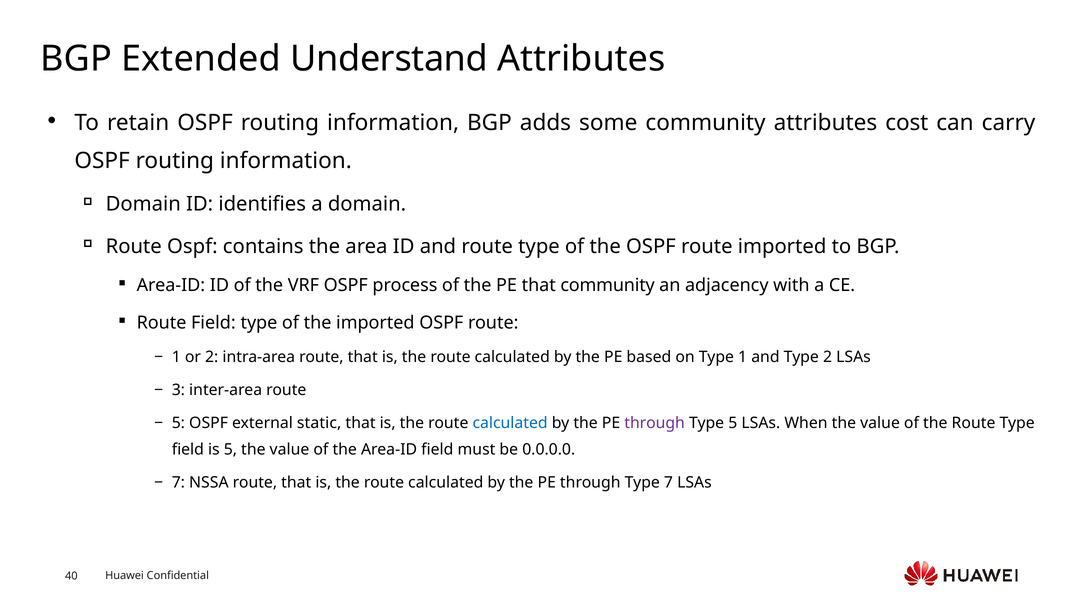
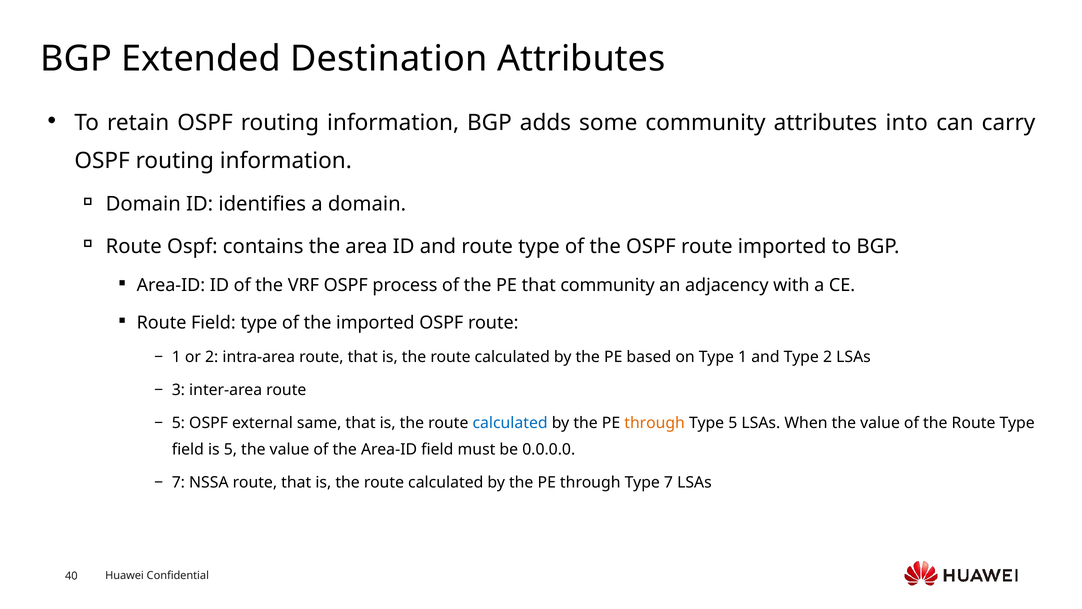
Understand: Understand -> Destination
cost: cost -> into
static: static -> same
through at (655, 423) colour: purple -> orange
